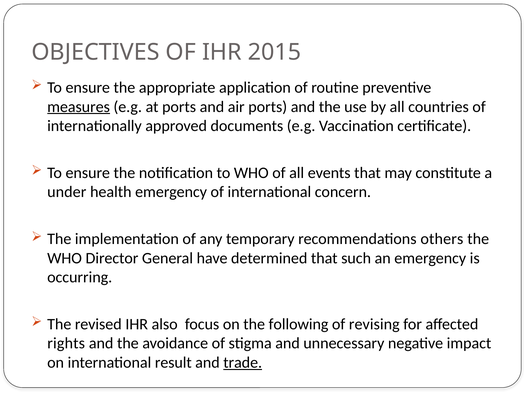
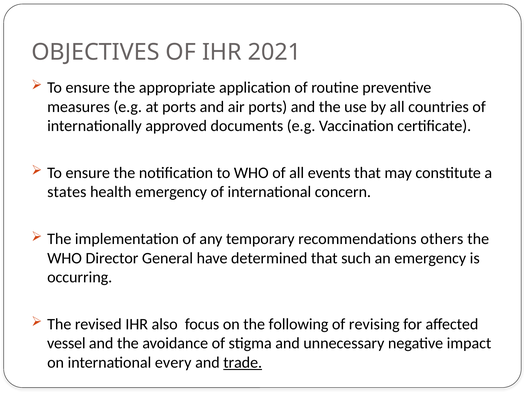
2015: 2015 -> 2021
measures underline: present -> none
under: under -> states
rights: rights -> vessel
result: result -> every
